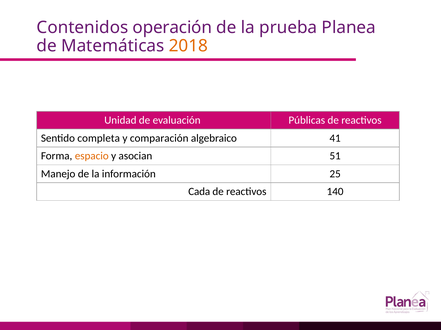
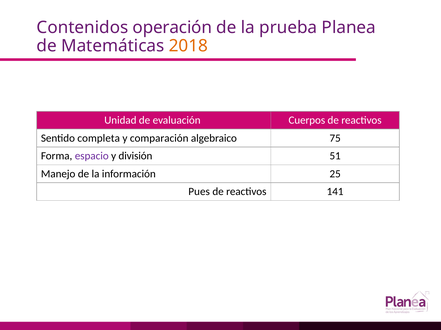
Públicas: Públicas -> Cuerpos
41: 41 -> 75
espacio colour: orange -> purple
asocian: asocian -> división
Cada: Cada -> Pues
140: 140 -> 141
